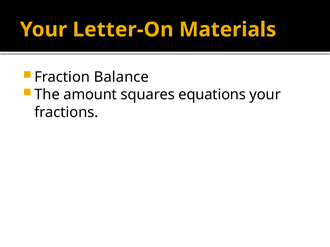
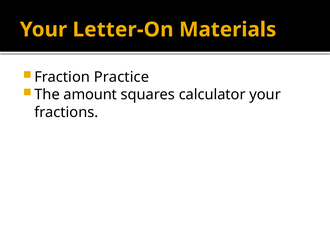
Balance: Balance -> Practice
equations: equations -> calculator
